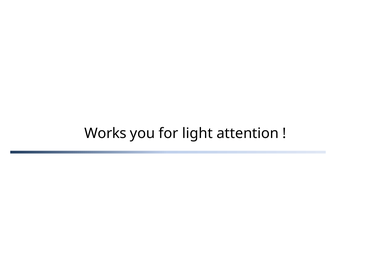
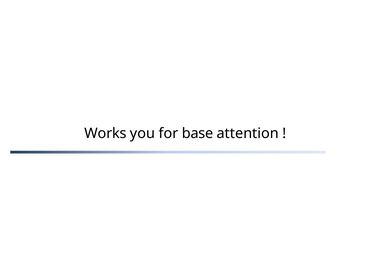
light: light -> base
